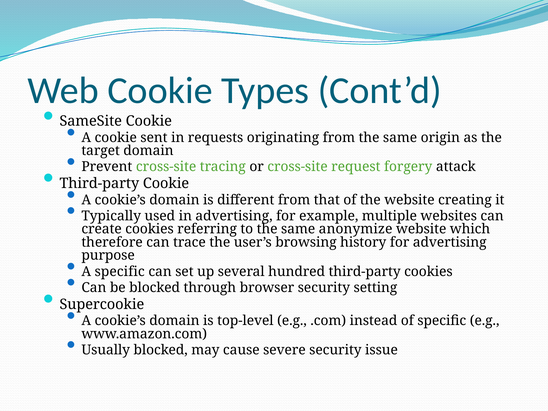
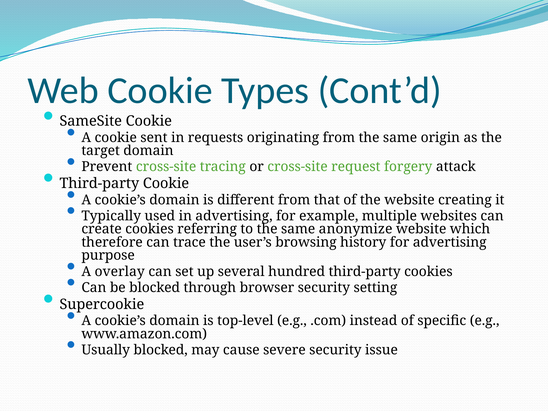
A specific: specific -> overlay
